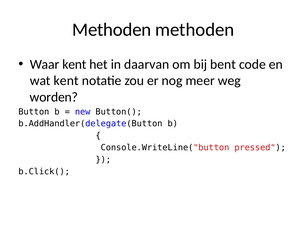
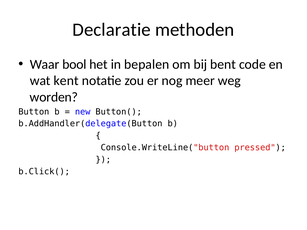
Methoden at (112, 30): Methoden -> Declaratie
Waar kent: kent -> bool
daarvan: daarvan -> bepalen
